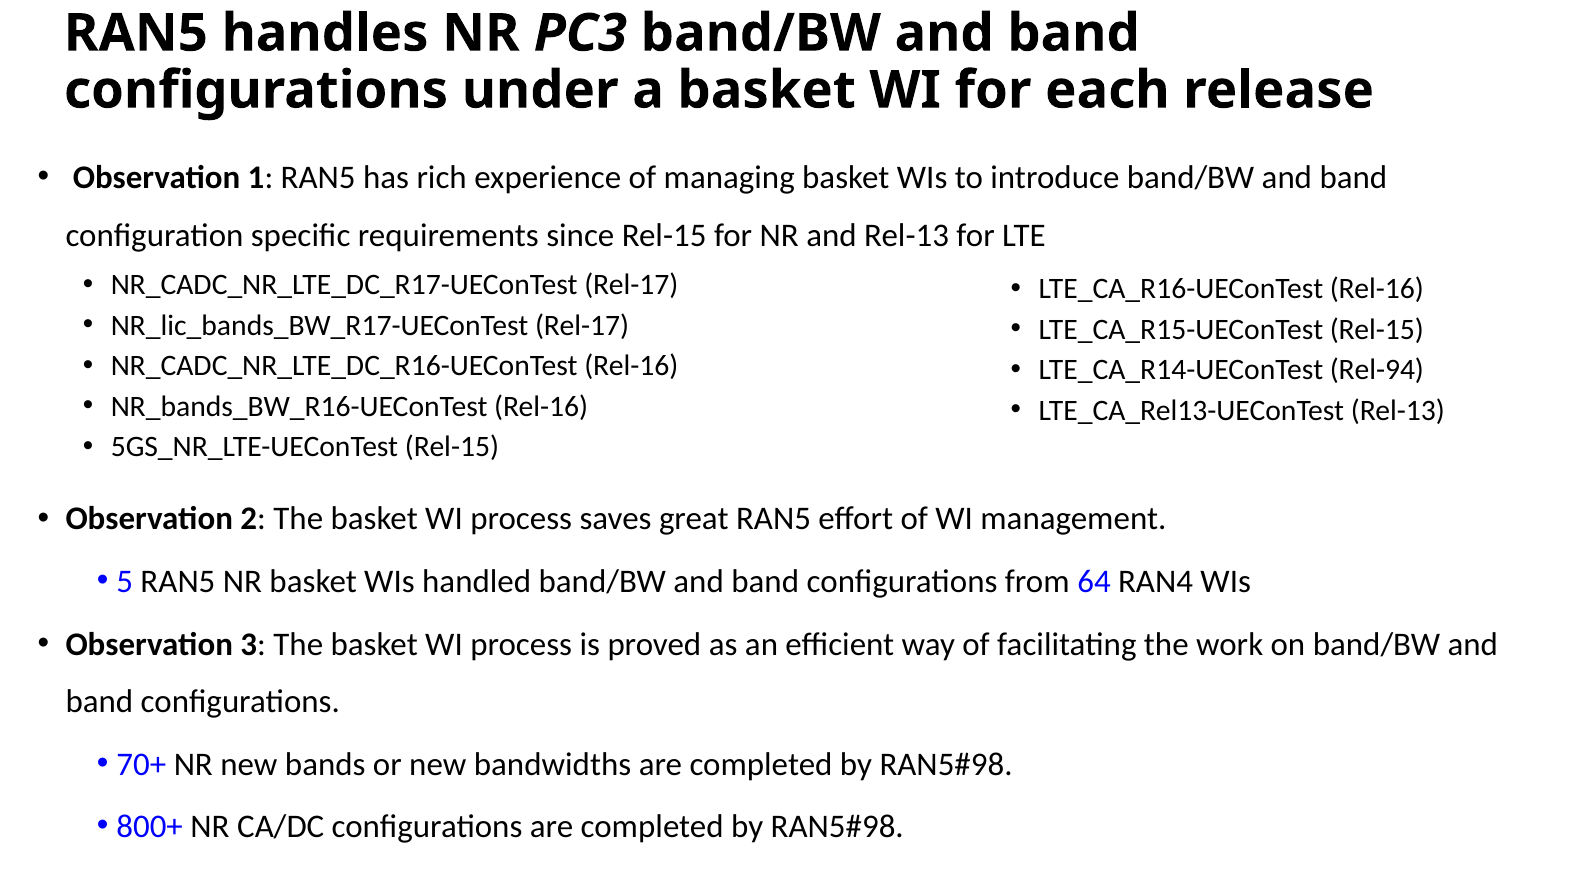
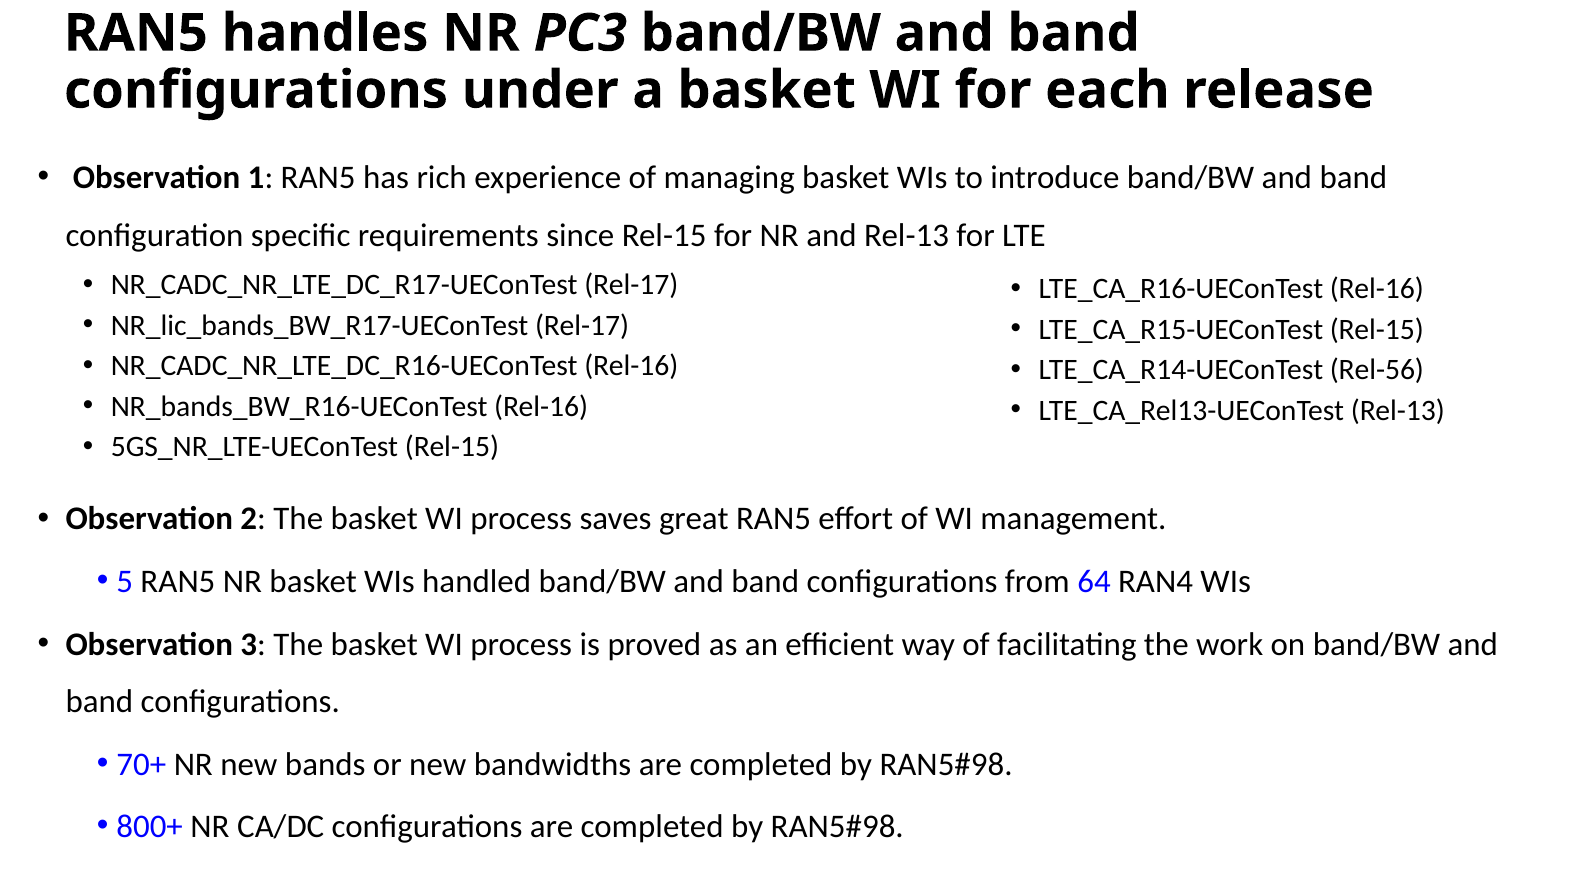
Rel-94: Rel-94 -> Rel-56
